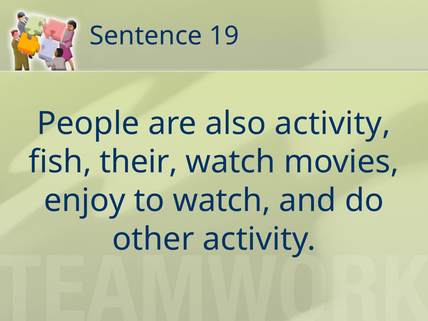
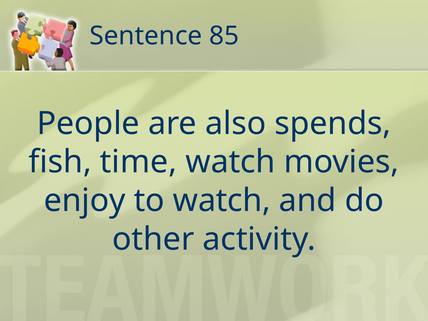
19: 19 -> 85
also activity: activity -> spends
their: their -> time
